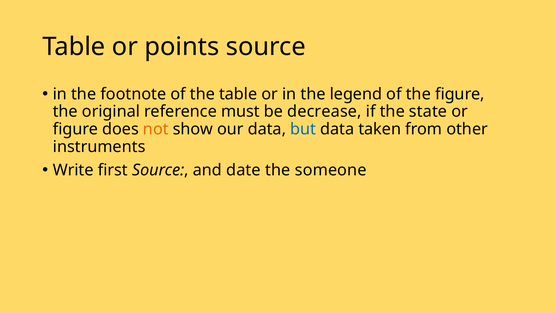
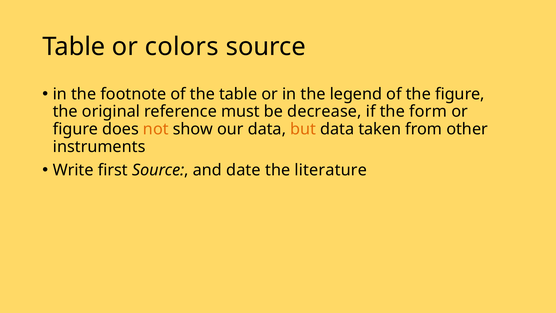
points: points -> colors
state: state -> form
but colour: blue -> orange
someone: someone -> literature
